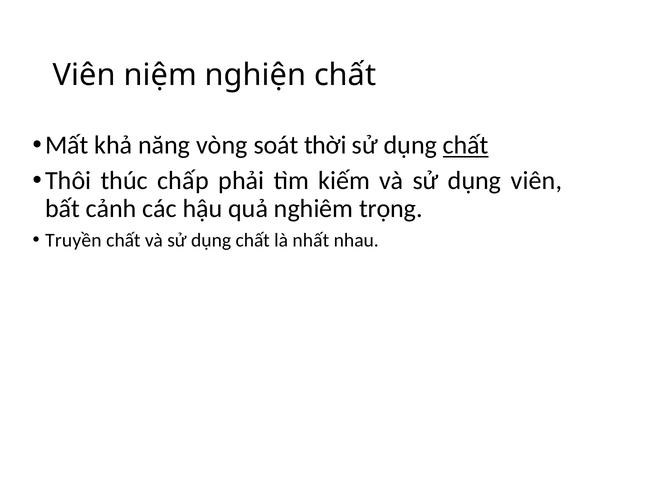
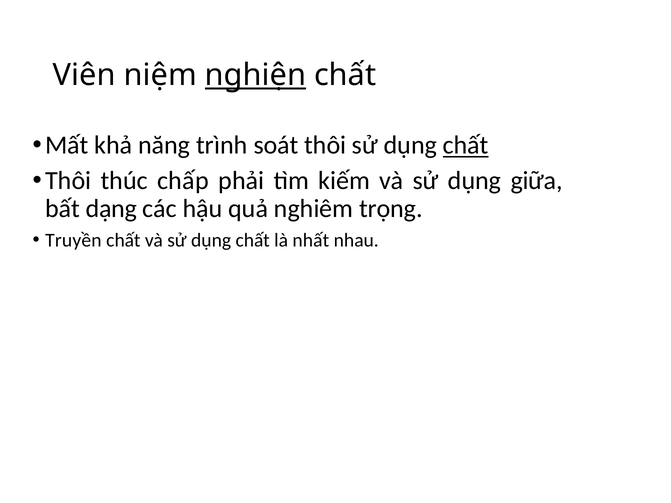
nghiện underline: none -> present
vòng: vòng -> trình
soát thời: thời -> thôi
dụng viên: viên -> giữa
cảnh: cảnh -> dạng
